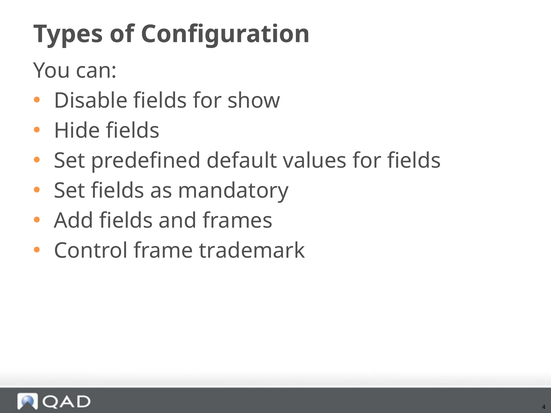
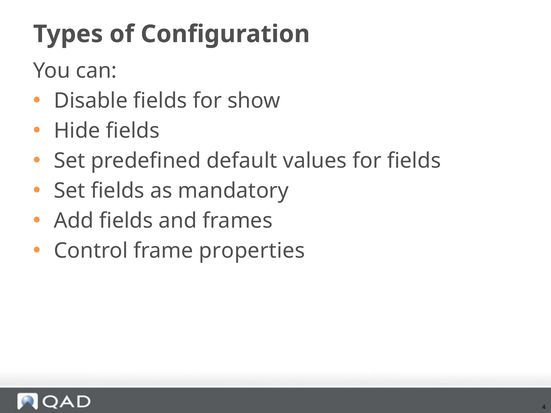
trademark: trademark -> properties
